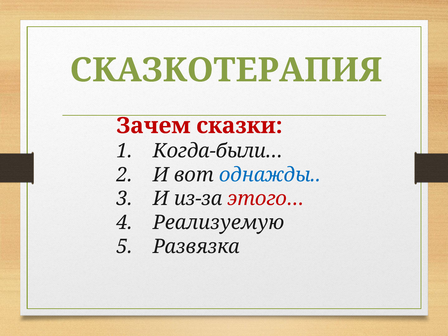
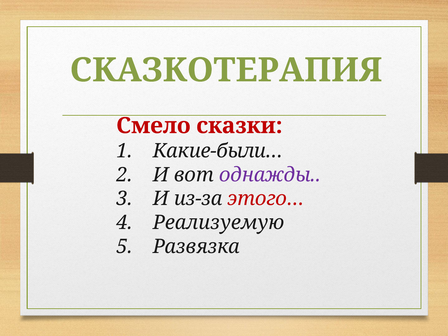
Зачем: Зачем -> Смело
Когда-были…: Когда-были… -> Какие-были…
однажды colour: blue -> purple
